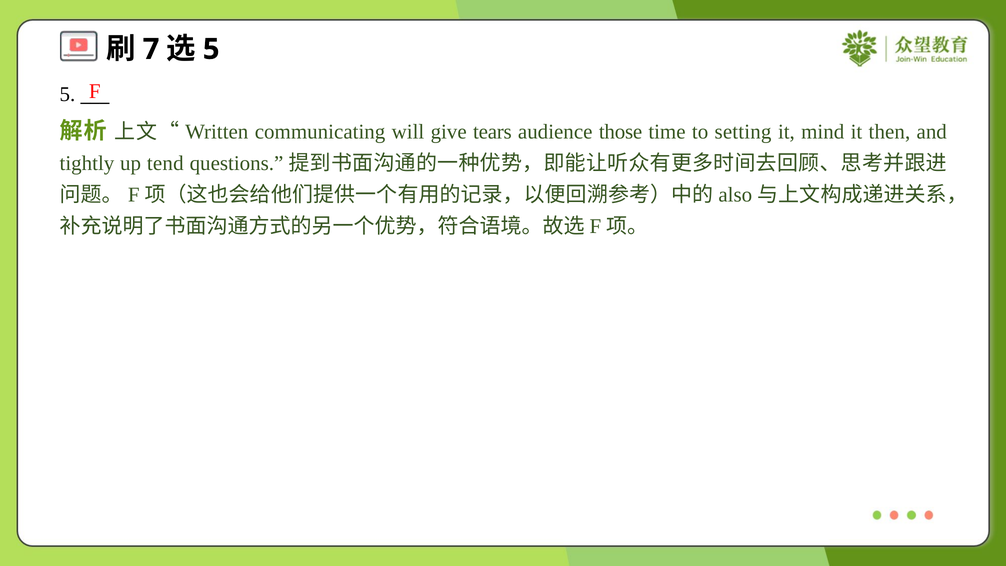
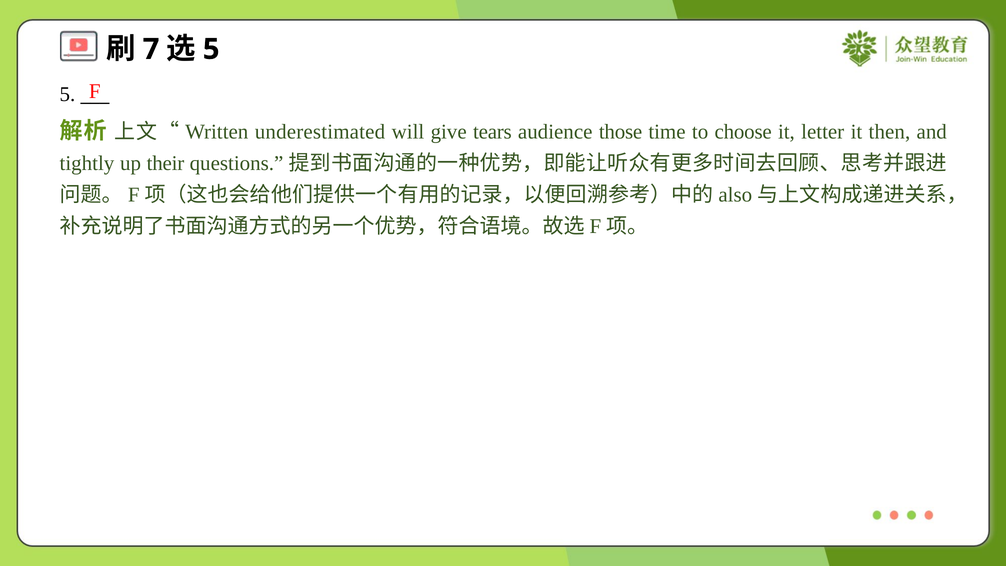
communicating: communicating -> underestimated
setting: setting -> choose
mind: mind -> letter
tend: tend -> their
